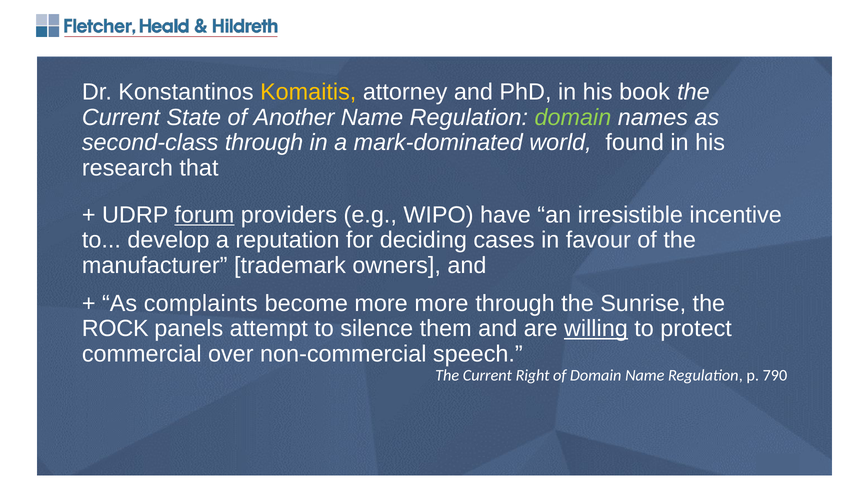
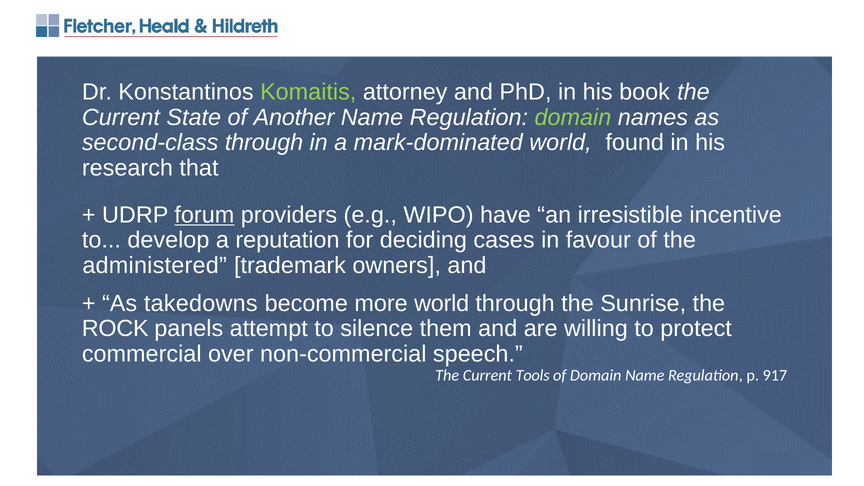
Komaitis colour: yellow -> light green
manufacturer: manufacturer -> administered
complaints: complaints -> takedowns
more more: more -> world
willing underline: present -> none
Right: Right -> Tools
790: 790 -> 917
